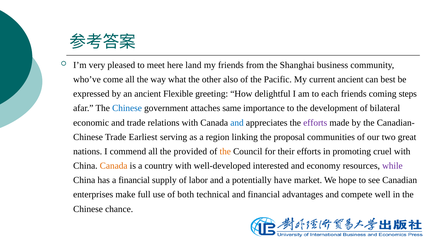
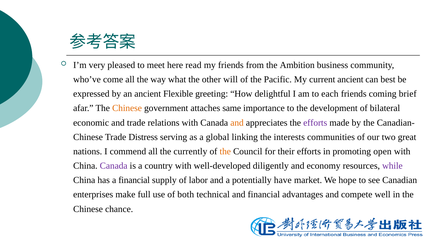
land: land -> read
Shanghai: Shanghai -> Ambition
also: also -> will
steps: steps -> brief
Chinese at (127, 108) colour: blue -> orange
and at (237, 122) colour: blue -> orange
Earliest: Earliest -> Distress
region: region -> global
proposal: proposal -> interests
provided: provided -> currently
cruel: cruel -> open
Canada at (114, 166) colour: orange -> purple
interested: interested -> diligently
